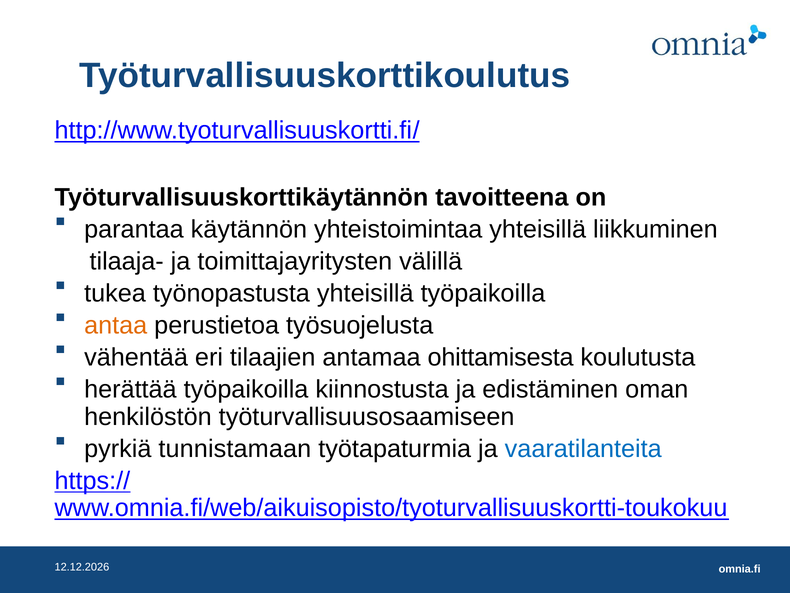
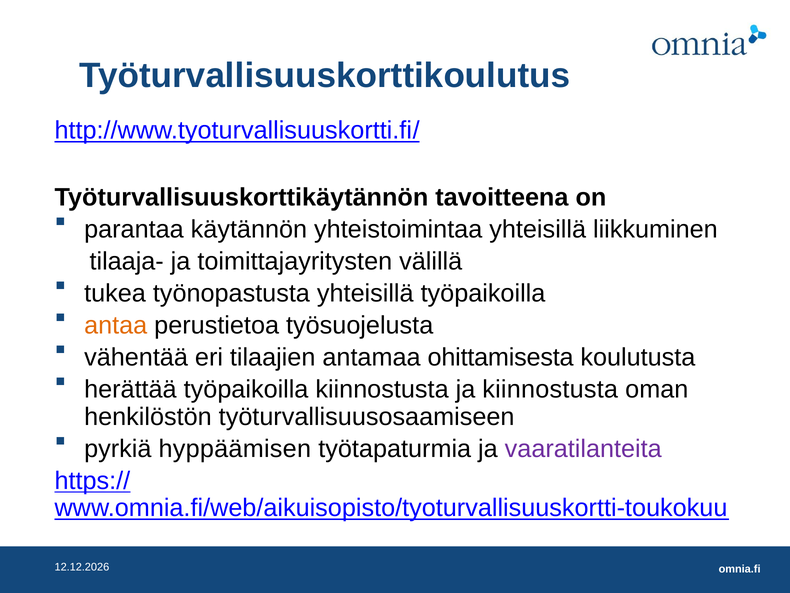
ja edistäminen: edistäminen -> kiinnostusta
tunnistamaan: tunnistamaan -> hyppäämisen
vaaratilanteita colour: blue -> purple
